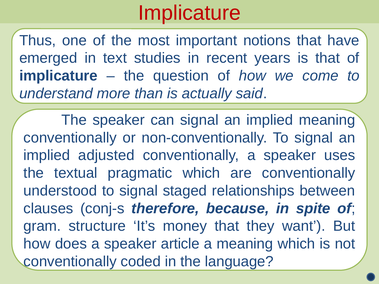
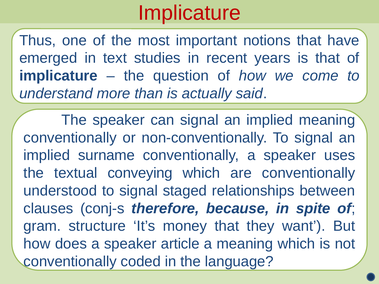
adjusted: adjusted -> surname
pragmatic: pragmatic -> conveying
